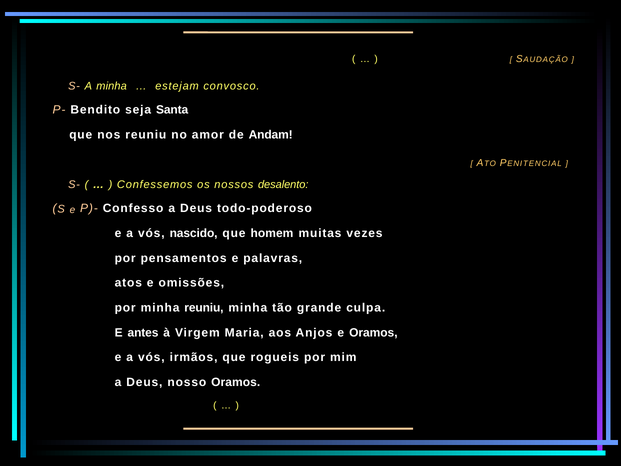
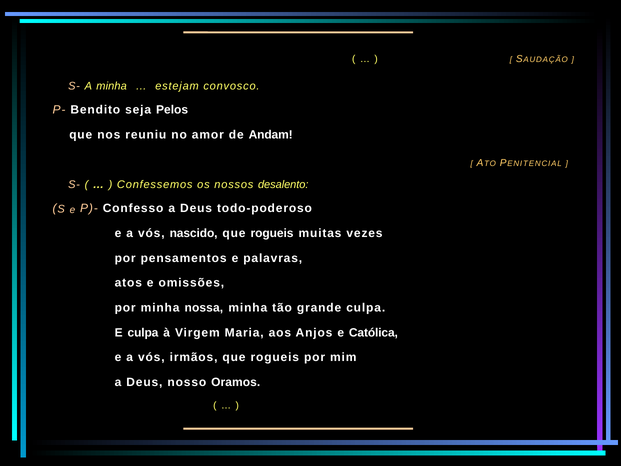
Santa: Santa -> Pelos
homem at (272, 233): homem -> rogueis
minha reuniu: reuniu -> nossa
E antes: antes -> culpa
e Oramos: Oramos -> Católica
